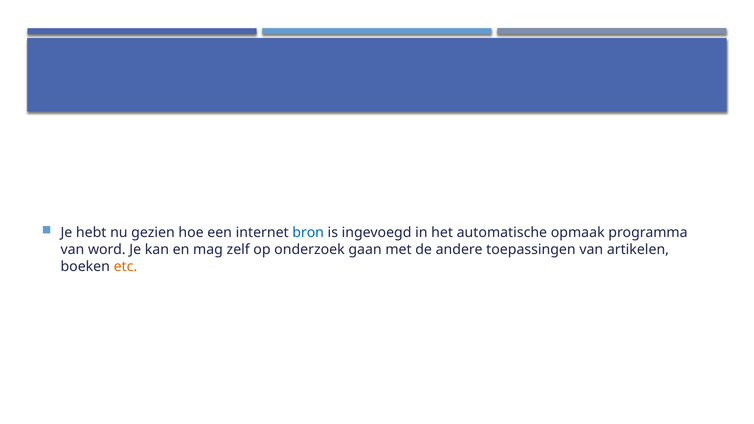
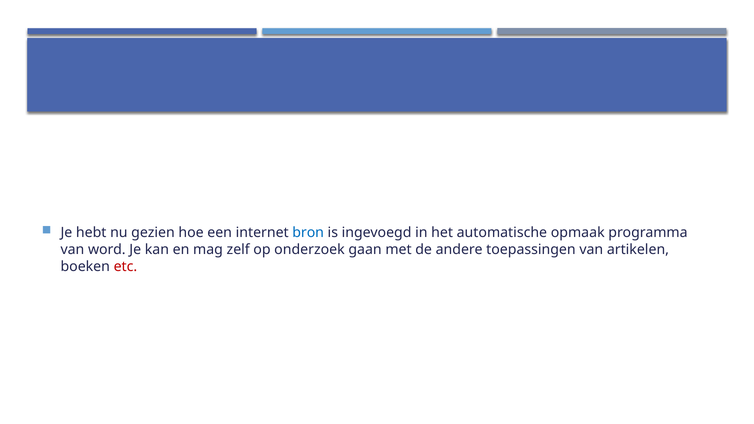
etc colour: orange -> red
